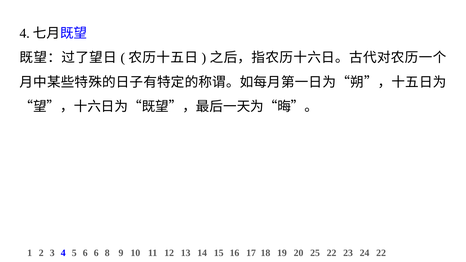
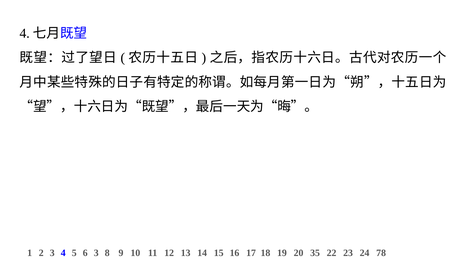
6 6: 6 -> 3
25: 25 -> 35
24 22: 22 -> 78
